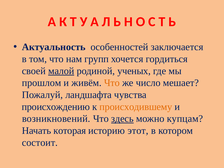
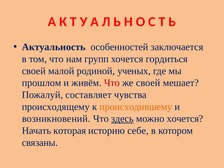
малой underline: present -> none
Что at (112, 83) colour: orange -> red
же число: число -> своей
ландшафта: ландшафта -> составляет
происхождению: происхождению -> происходящему
можно купцам: купцам -> хочется
этот: этот -> себе
состоит: состоит -> связаны
